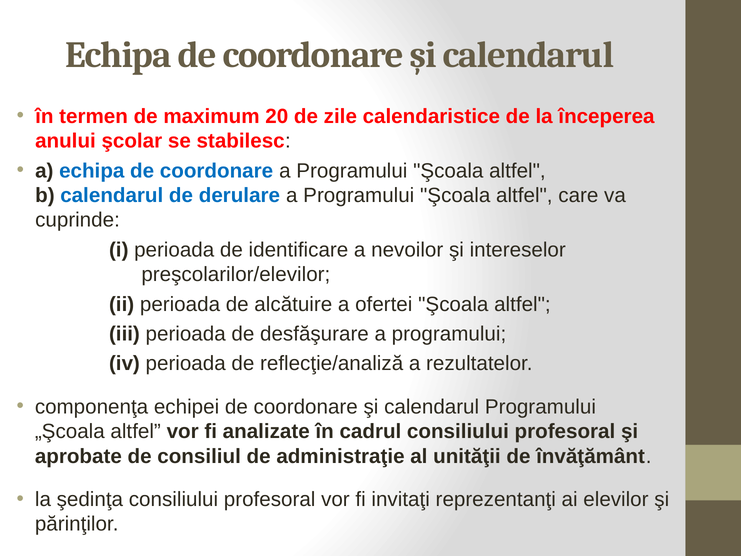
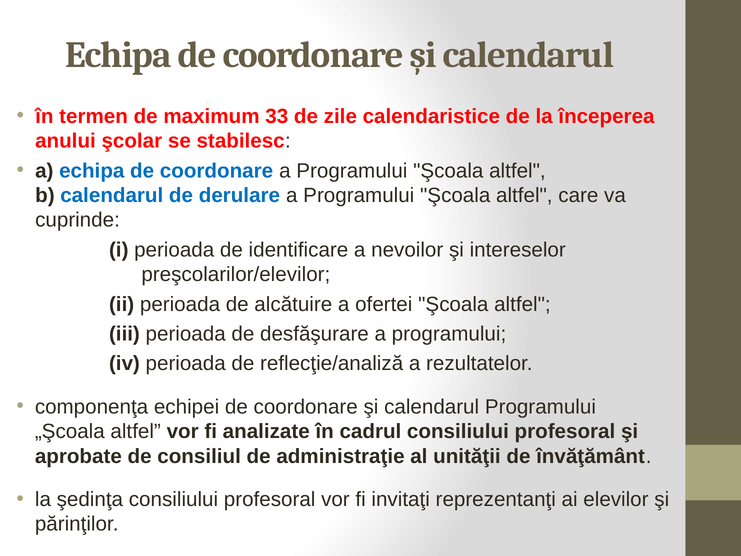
20: 20 -> 33
